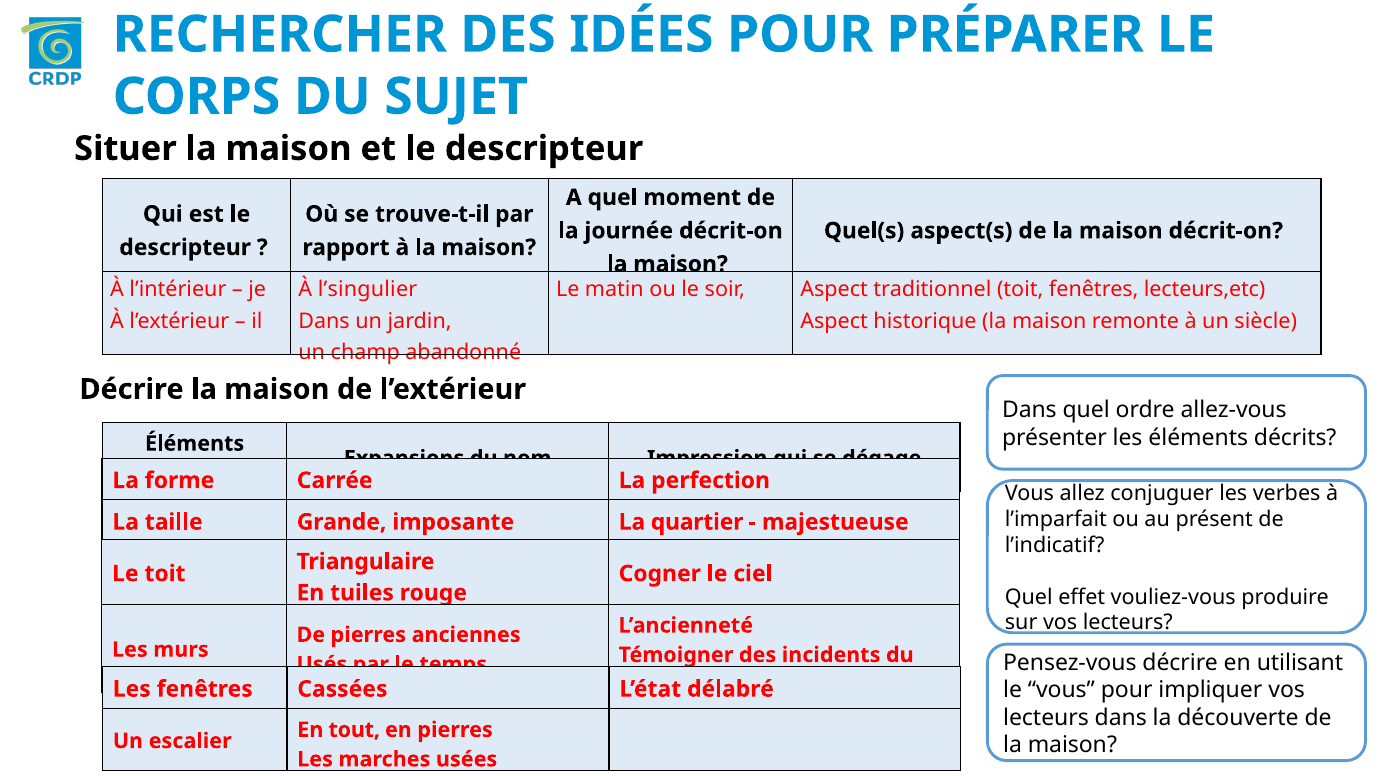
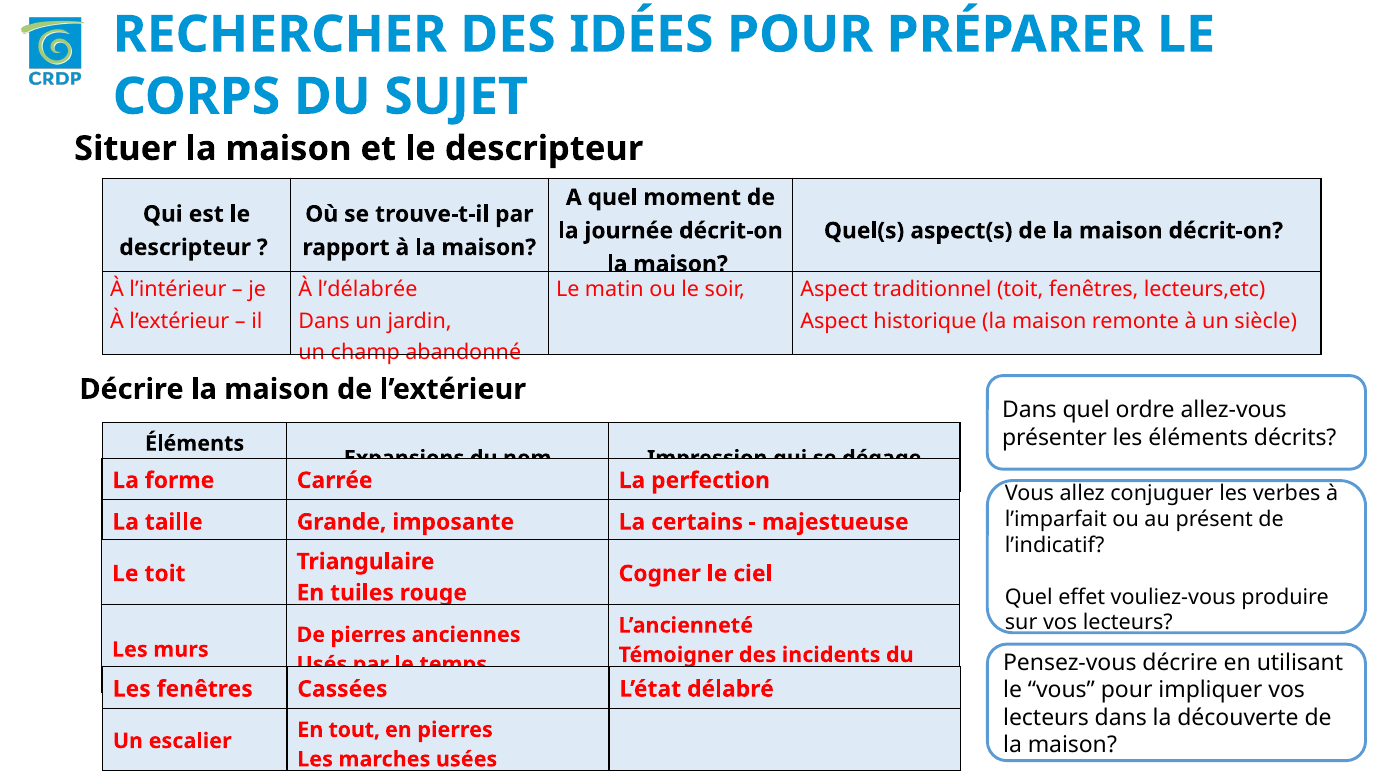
l’singulier: l’singulier -> l’délabrée
quartier: quartier -> certains
